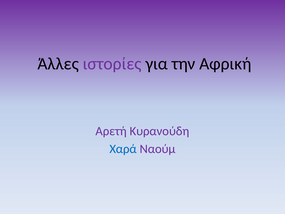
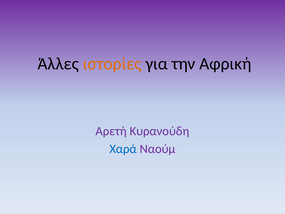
ιστορίες colour: purple -> orange
